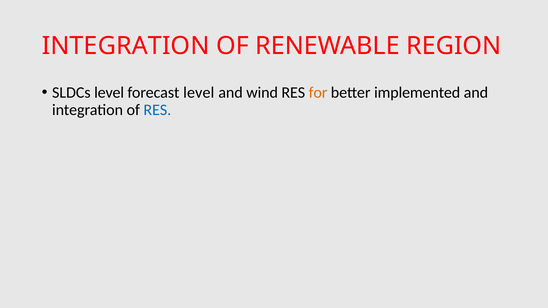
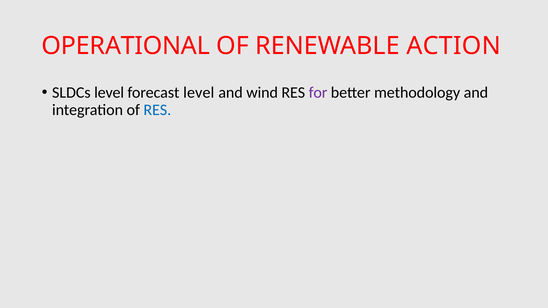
INTEGRATION at (126, 46): INTEGRATION -> OPERATIONAL
REGION: REGION -> ACTION
for colour: orange -> purple
implemented: implemented -> methodology
